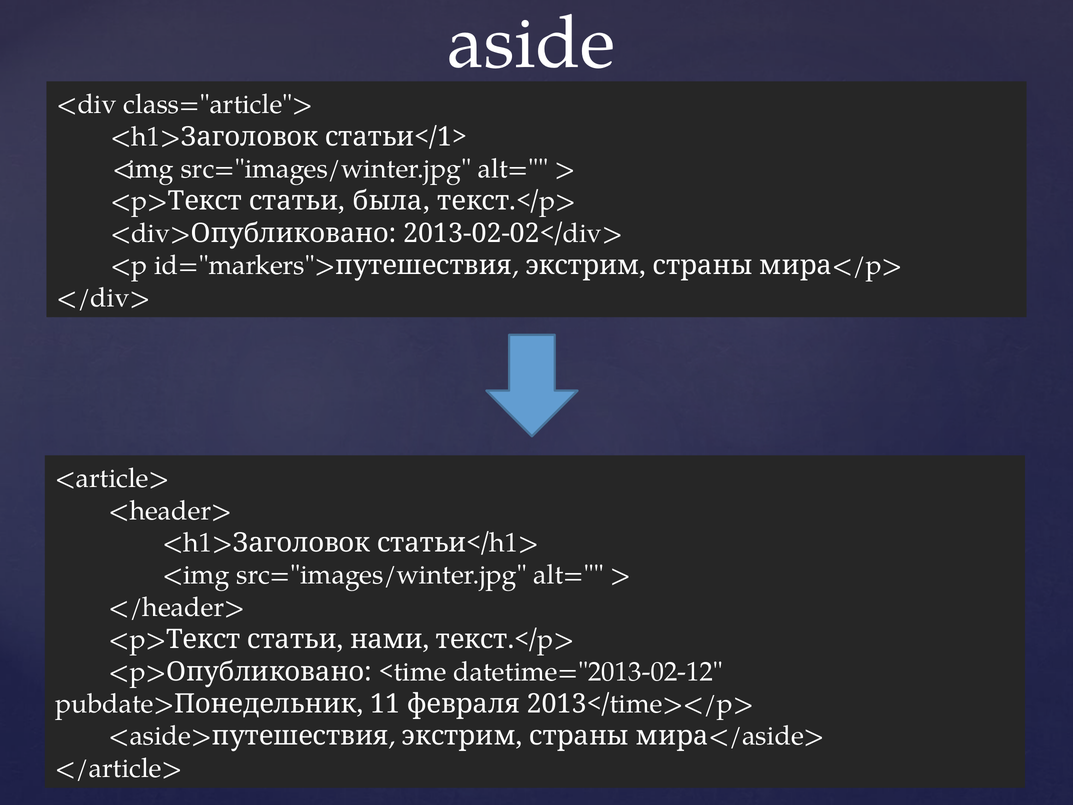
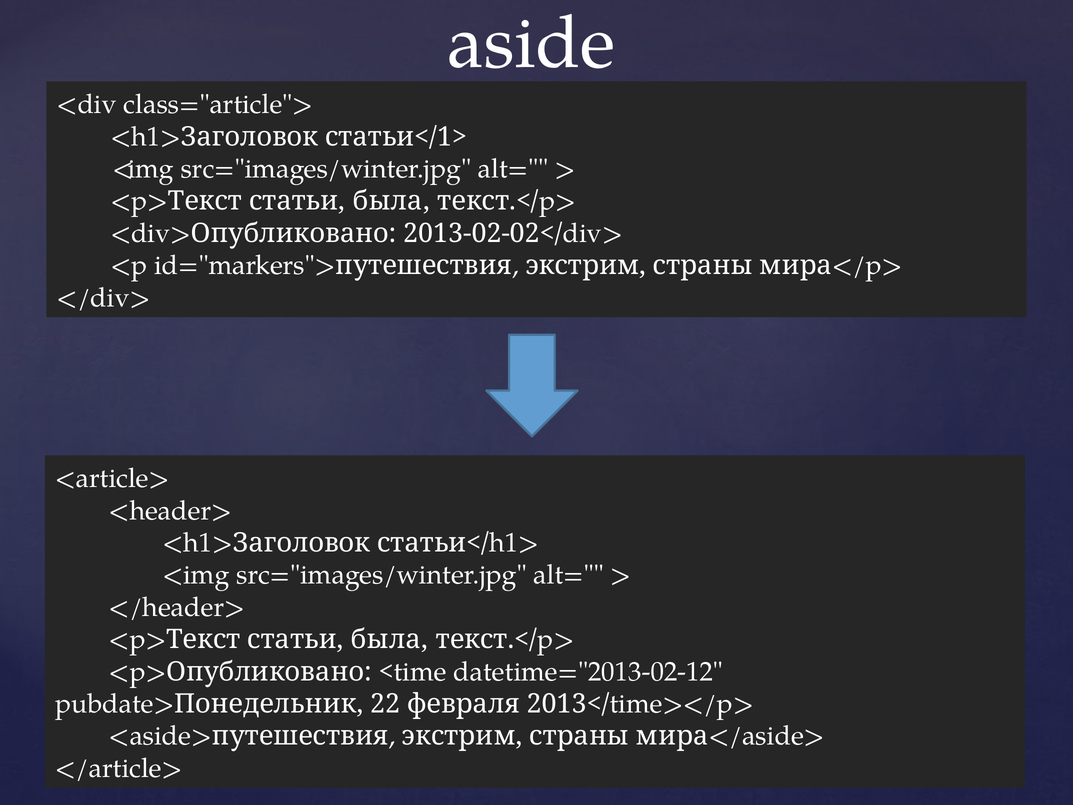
нами at (390, 639): нами -> была
11: 11 -> 22
